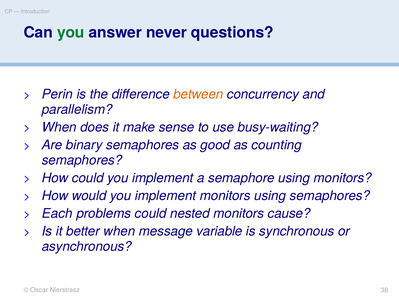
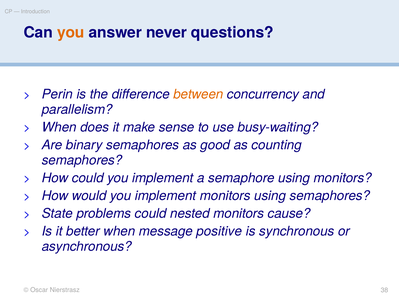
you at (71, 32) colour: green -> orange
Each: Each -> State
variable: variable -> positive
